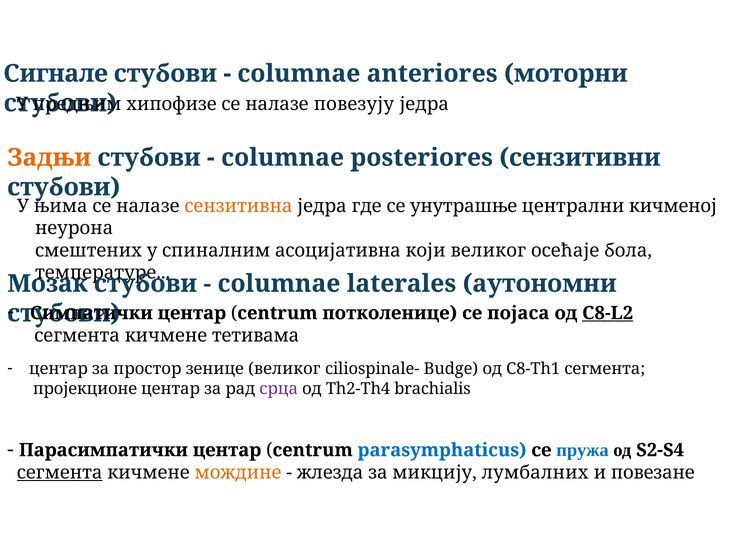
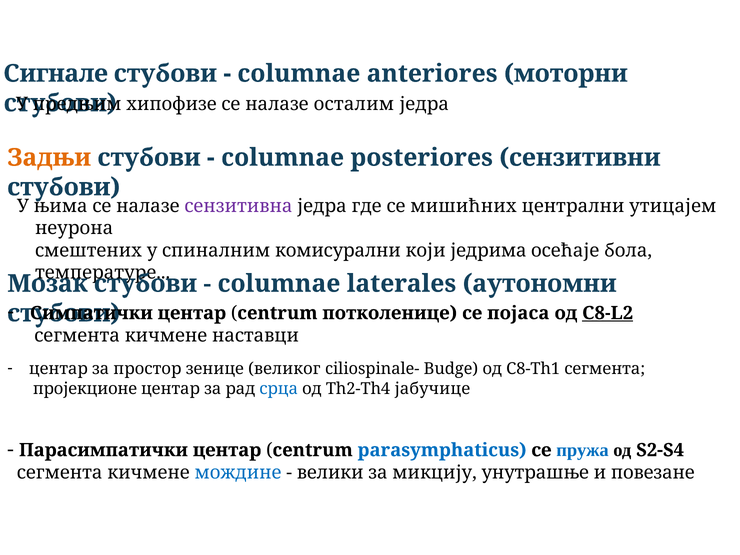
повезују: повезују -> осталим
сензитивна colour: orange -> purple
унутрашње: унутрашње -> мишићних
кичменој: кичменој -> утицајем
асоцијативна: асоцијативна -> комисурални
који великог: великог -> једрима
тетивама: тетивама -> наставци
срца colour: purple -> blue
brachialis: brachialis -> јабучице
сегмента at (60, 473) underline: present -> none
мождине colour: orange -> blue
жлезда: жлезда -> велики
лумбалних: лумбалних -> унутрашње
